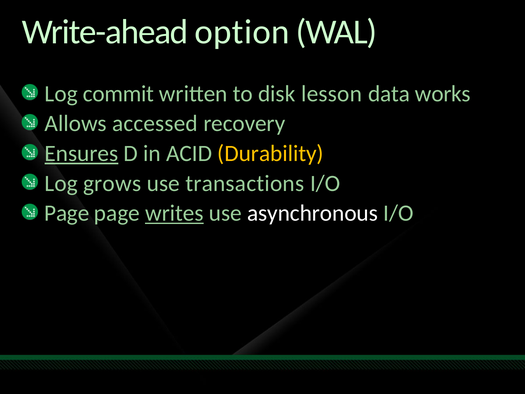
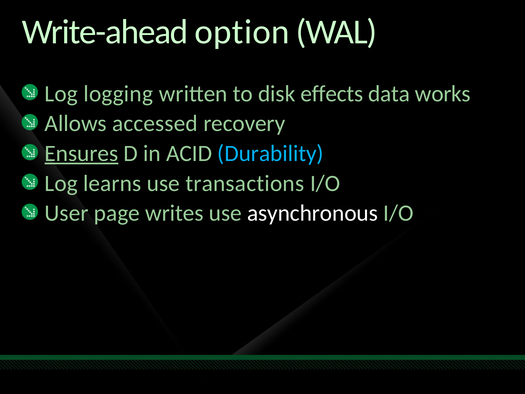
commit: commit -> logging
lesson: lesson -> effects
Durability colour: yellow -> light blue
grows: grows -> learns
Page at (67, 213): Page -> User
writes underline: present -> none
